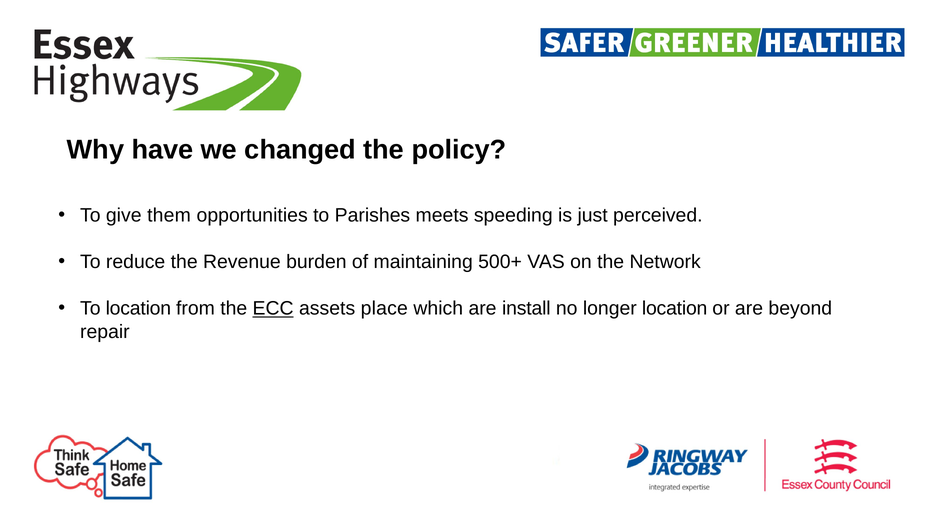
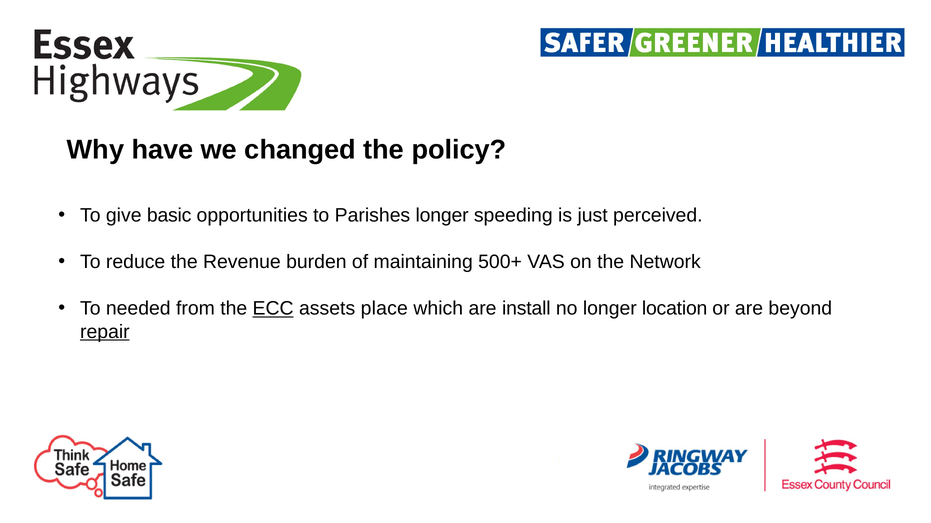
them: them -> basic
Parishes meets: meets -> longer
To location: location -> needed
repair underline: none -> present
